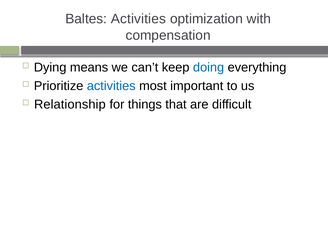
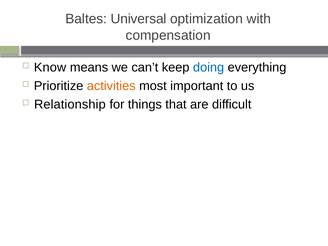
Baltes Activities: Activities -> Universal
Dying: Dying -> Know
activities at (111, 86) colour: blue -> orange
